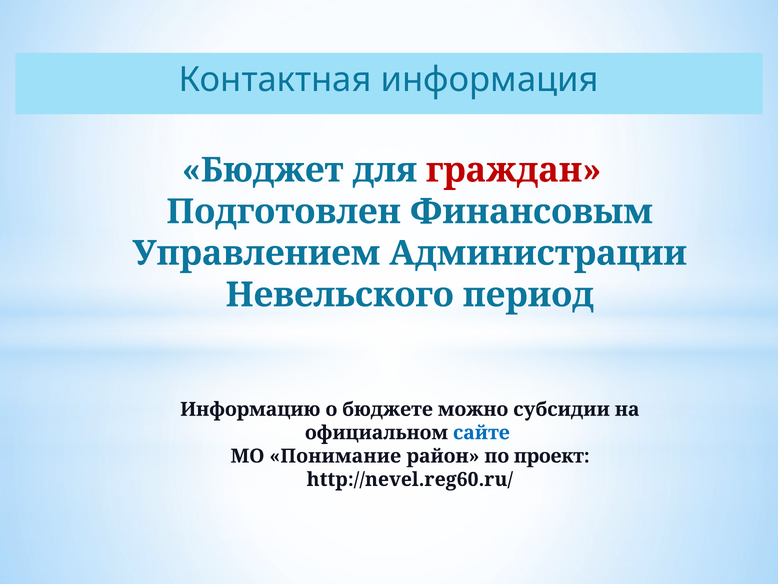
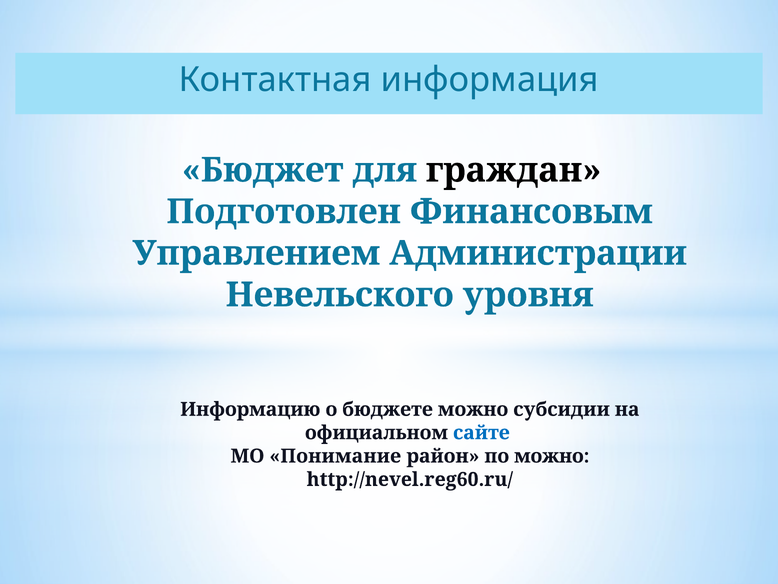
граждан colour: red -> black
период: период -> уровня
по проект: проект -> можно
